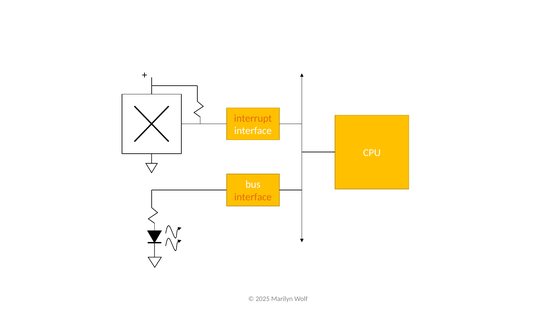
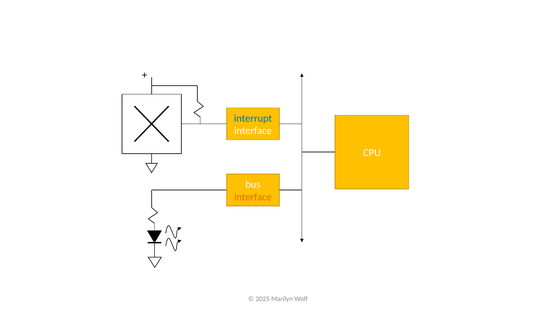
interrupt colour: orange -> blue
